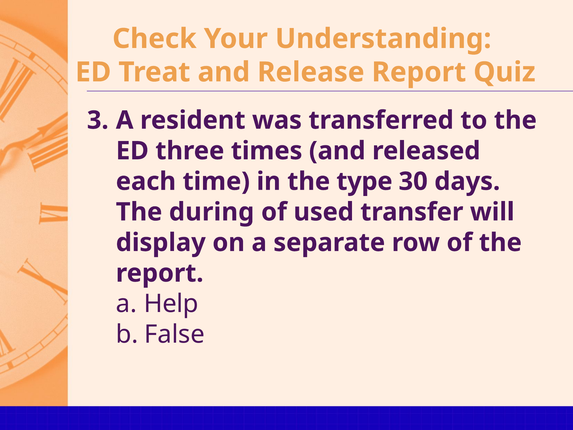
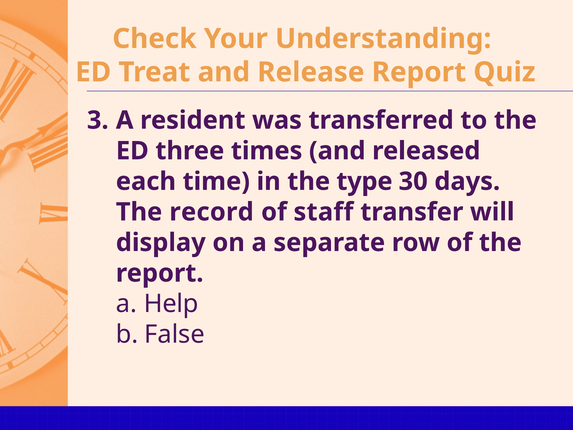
during: during -> record
used: used -> staff
